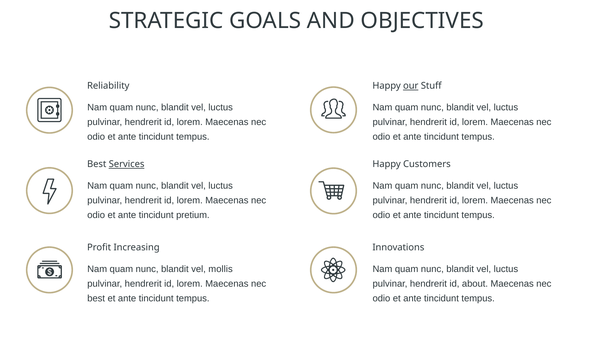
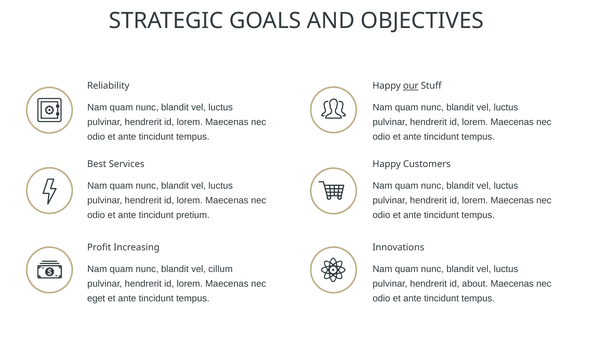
Services underline: present -> none
mollis: mollis -> cillum
best at (96, 298): best -> eget
